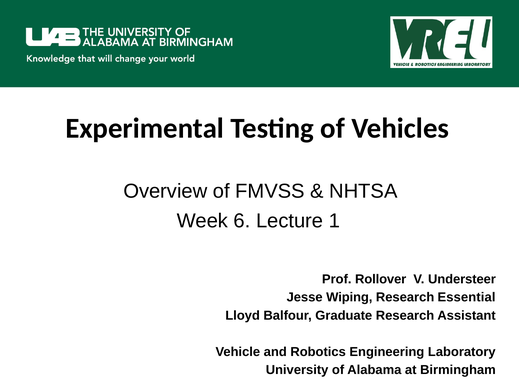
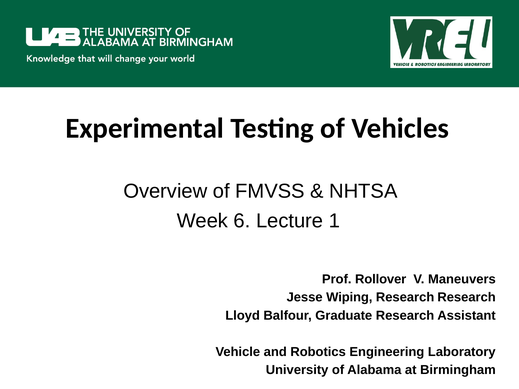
Understeer: Understeer -> Maneuvers
Research Essential: Essential -> Research
